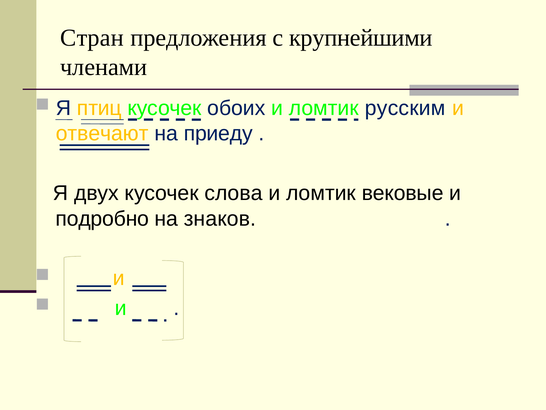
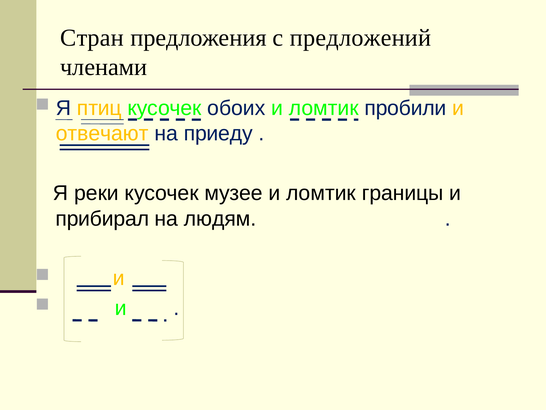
крупнейшими: крупнейшими -> предложений
русским: русским -> пробили
двух: двух -> реки
слова: слова -> музее
вековые: вековые -> границы
подробно: подробно -> прибирал
знаков: знаков -> людям
